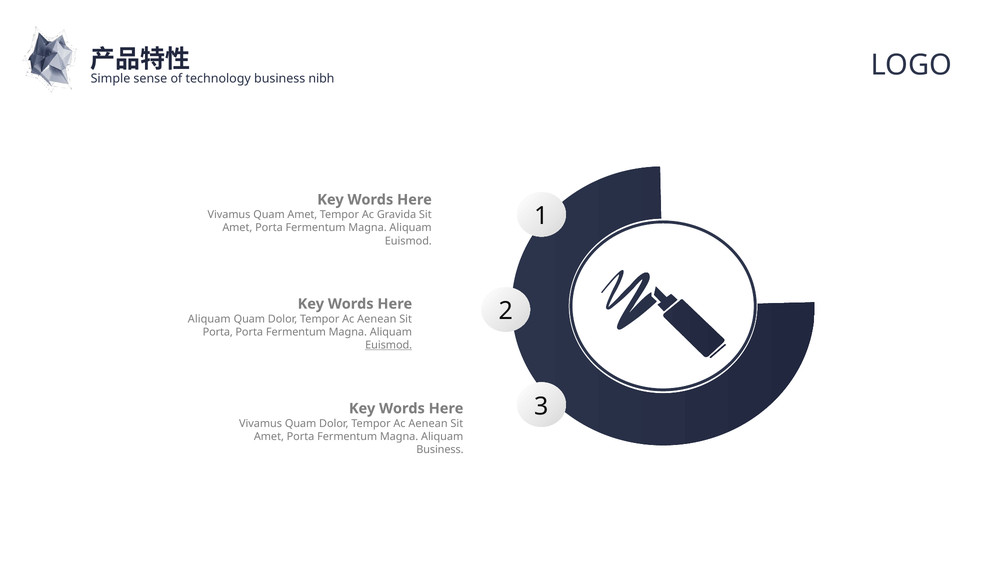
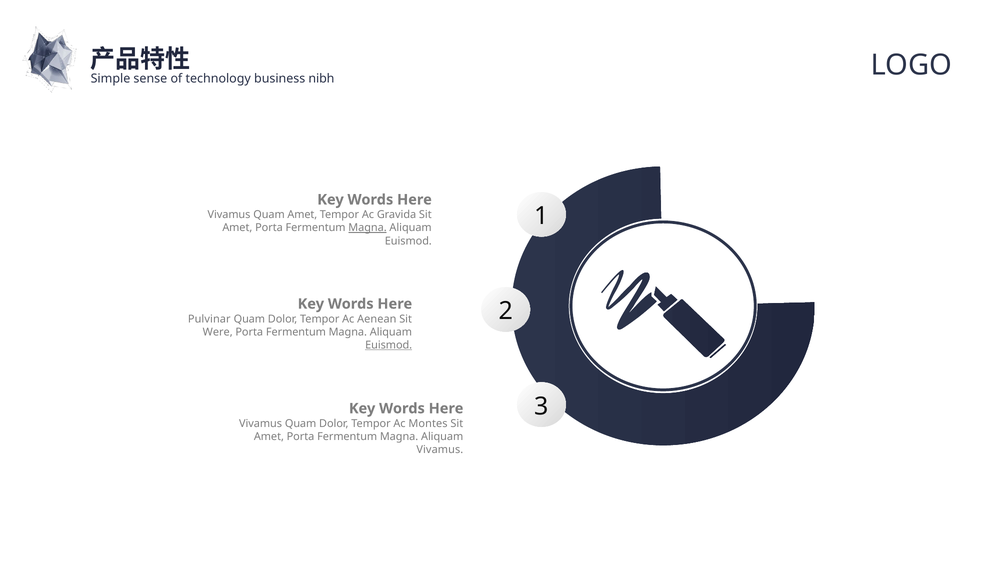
Magna at (368, 228) underline: none -> present
Aliquam at (209, 319): Aliquam -> Pulvinar
Porta at (218, 332): Porta -> Were
Aenean at (428, 423): Aenean -> Montes
Business at (440, 450): Business -> Vivamus
